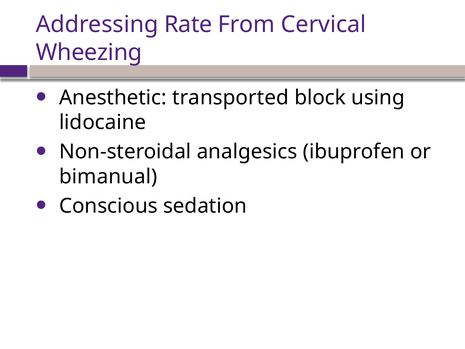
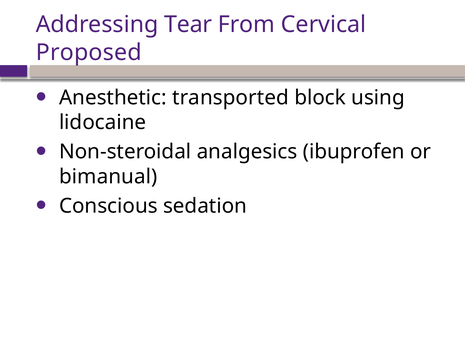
Rate: Rate -> Tear
Wheezing: Wheezing -> Proposed
